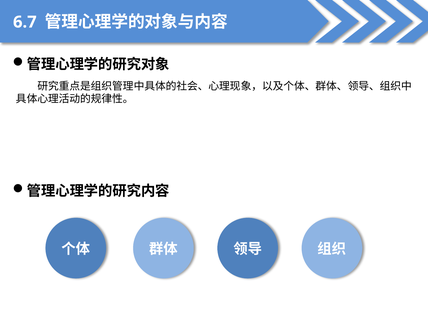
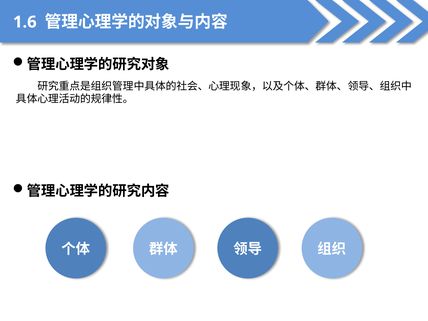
6.7: 6.7 -> 1.6
